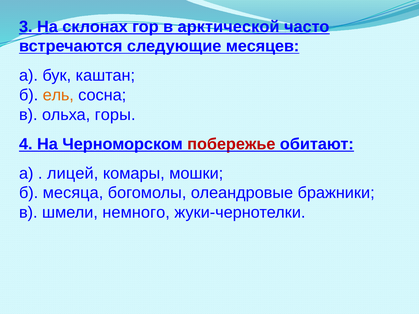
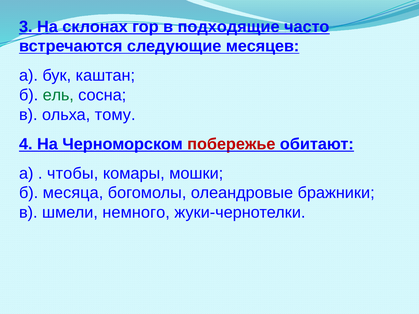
арктической: арктической -> подходящие
ель colour: orange -> green
горы: горы -> тому
лицей: лицей -> чтобы
